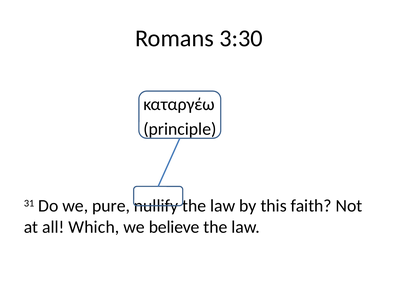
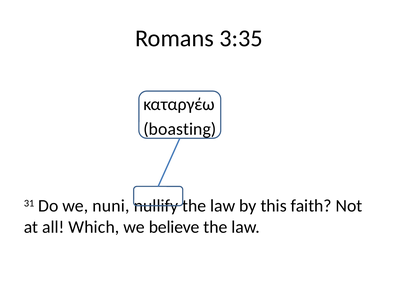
3:30: 3:30 -> 3:35
principle: principle -> boasting
pure: pure -> nuni
